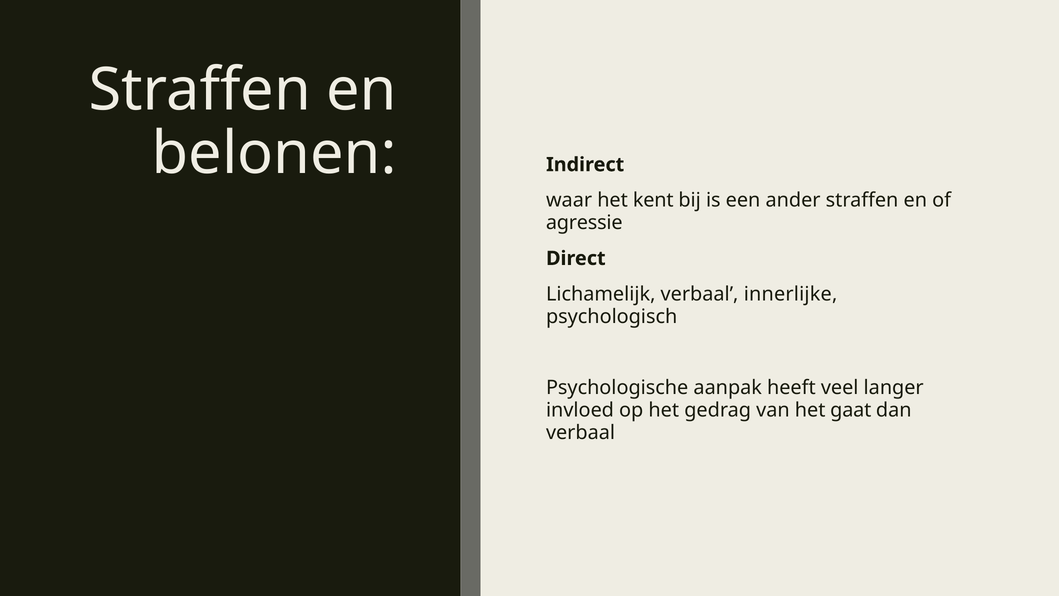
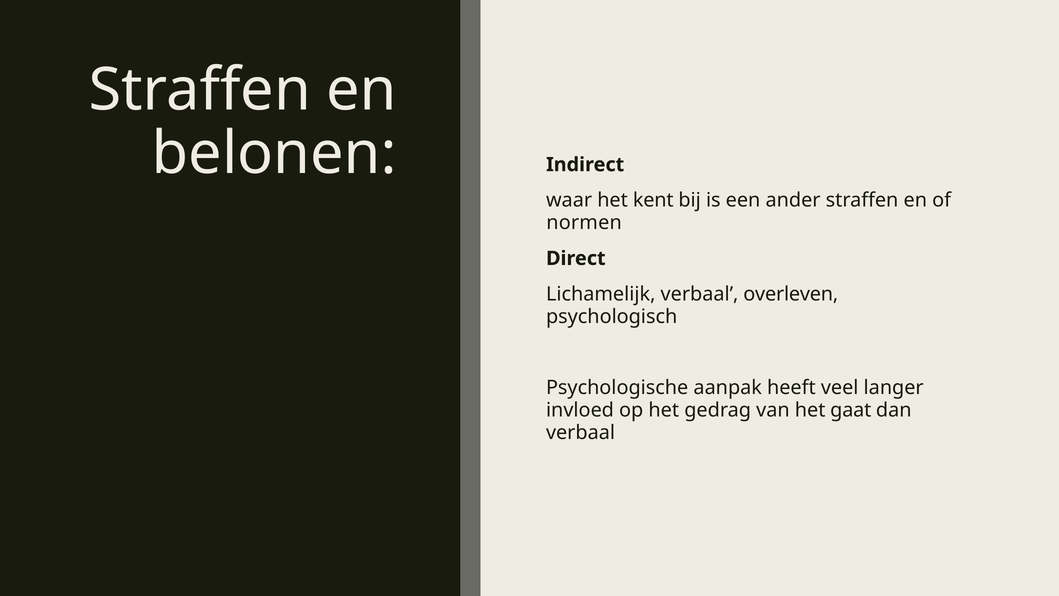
agressie: agressie -> normen
innerlijke: innerlijke -> overleven
